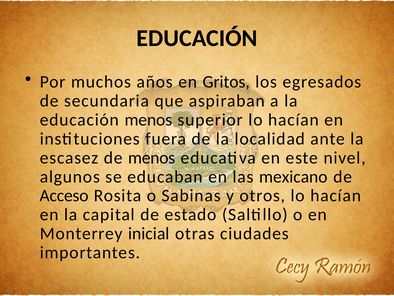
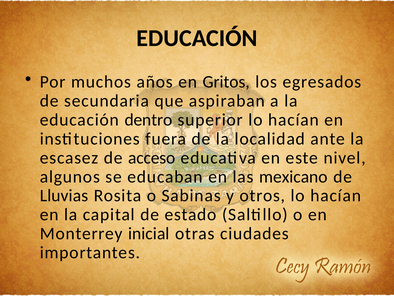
educación menos: menos -> dentro
de menos: menos -> acceso
Acceso: Acceso -> Lluvias
